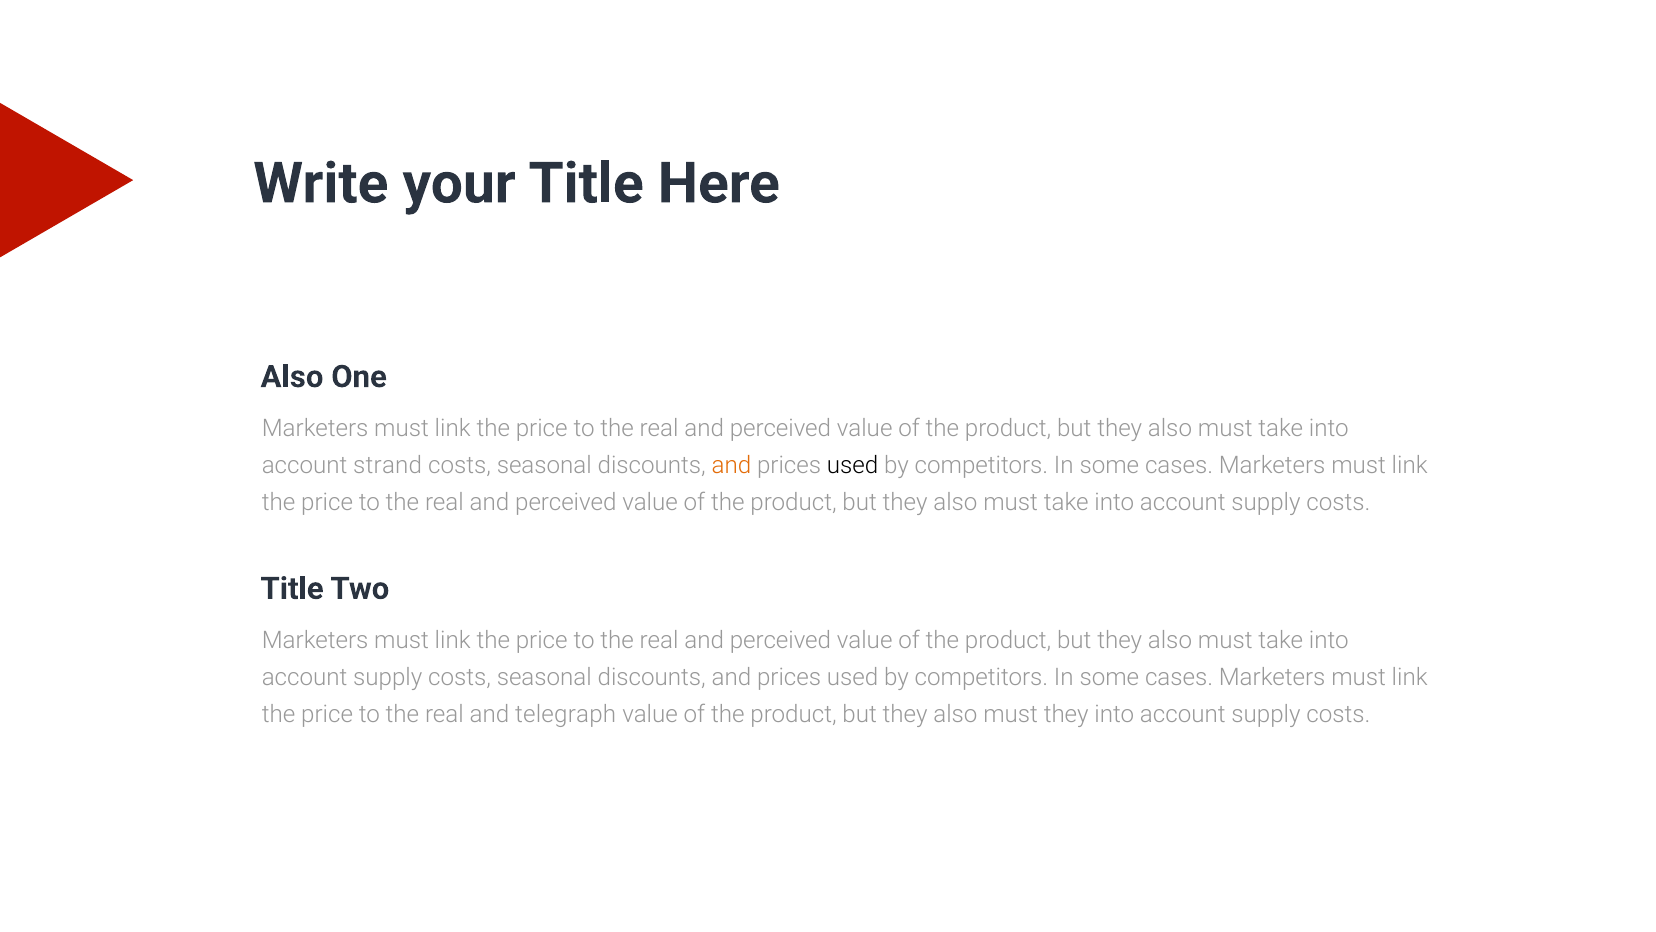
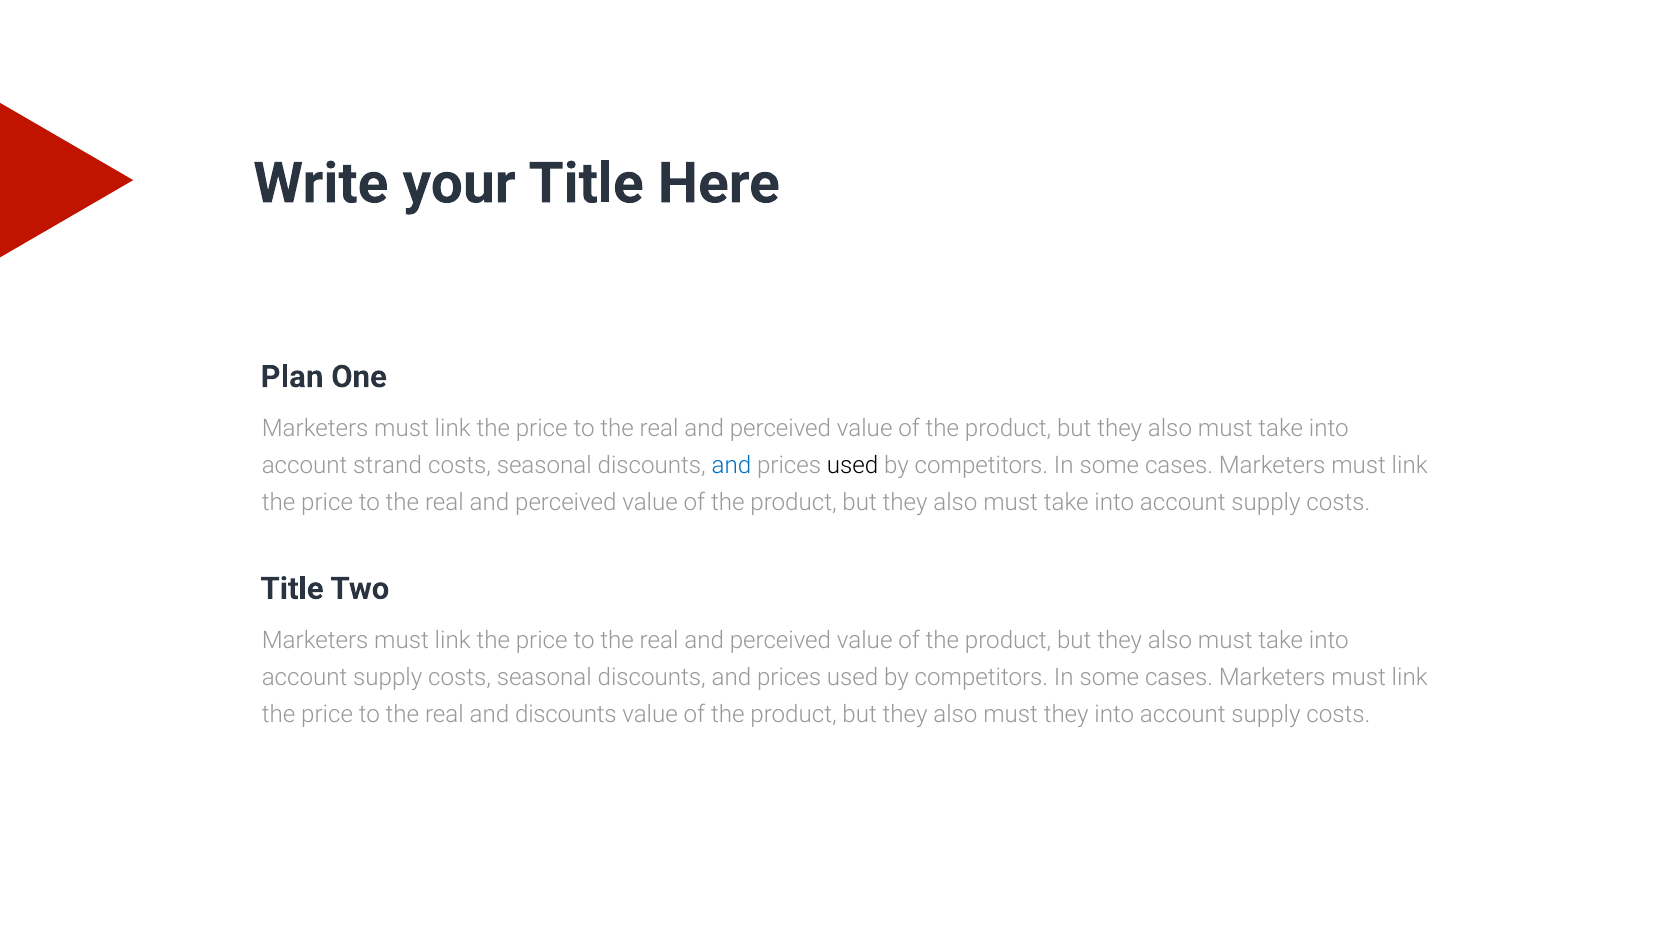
Also at (292, 377): Also -> Plan
and at (731, 466) colour: orange -> blue
and telegraph: telegraph -> discounts
